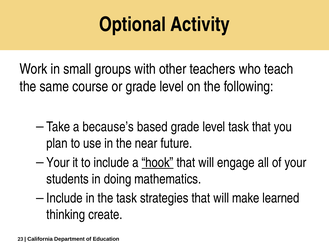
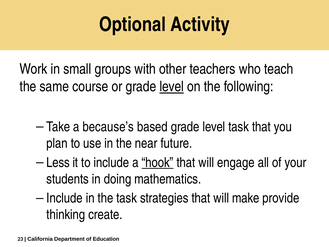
level at (172, 87) underline: none -> present
Your at (58, 162): Your -> Less
learned: learned -> provide
